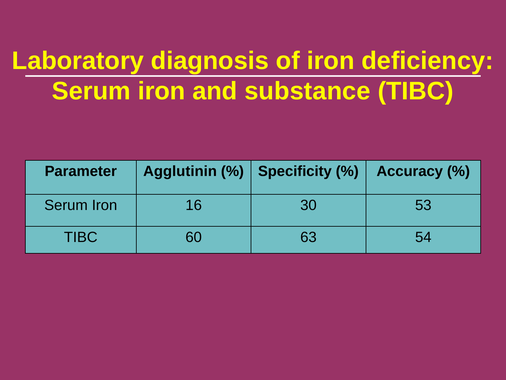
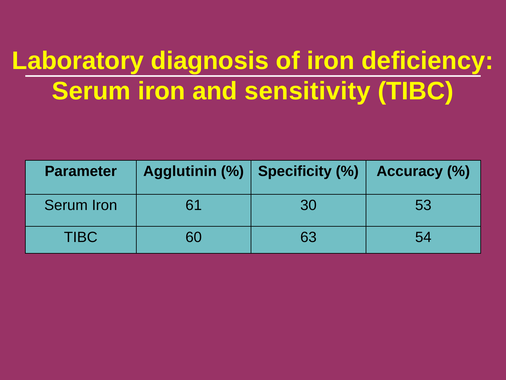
substance: substance -> sensitivity
16: 16 -> 61
